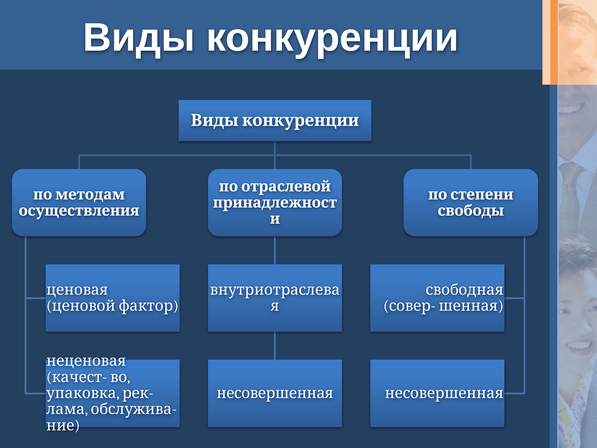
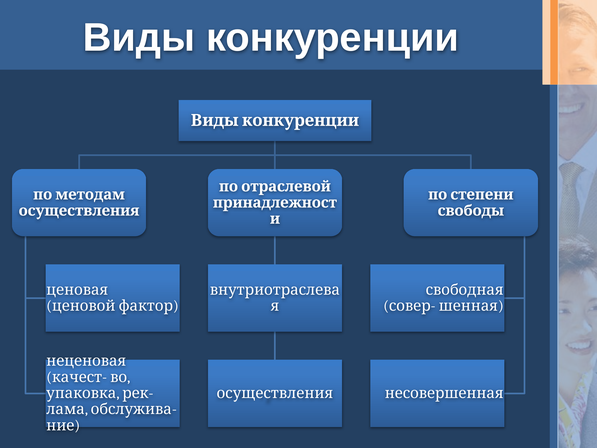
несовершенная at (275, 393): несовершенная -> осуществления
